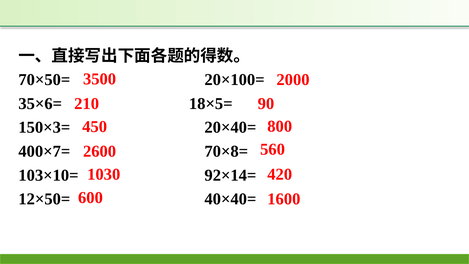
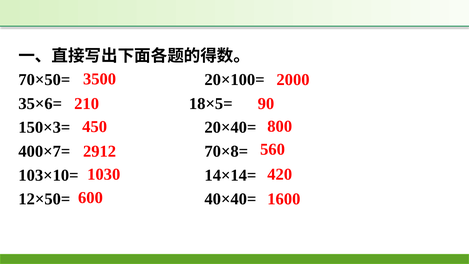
2600: 2600 -> 2912
92×14=: 92×14= -> 14×14=
